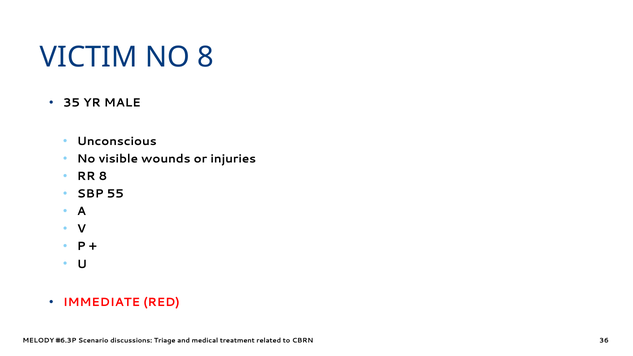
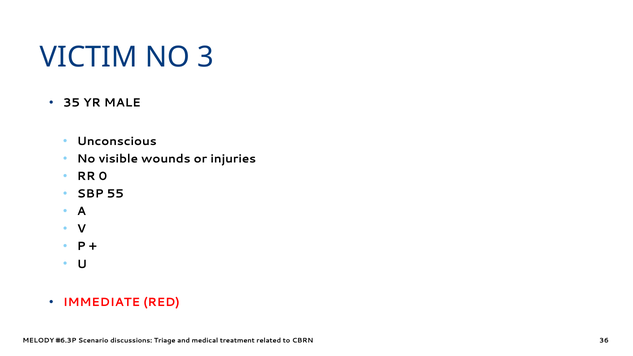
NO 8: 8 -> 3
RR 8: 8 -> 0
